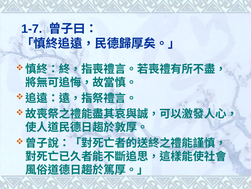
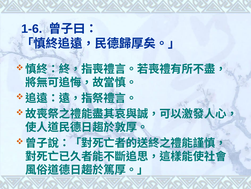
1-7: 1-7 -> 1-6
